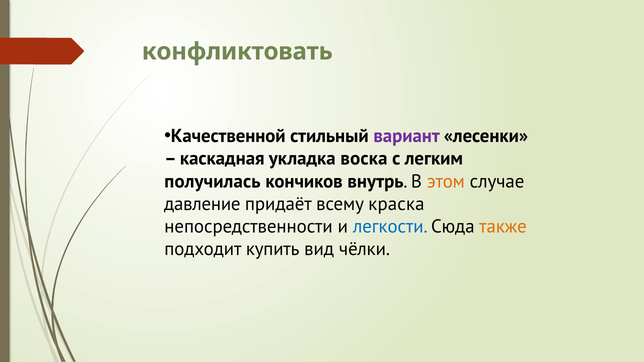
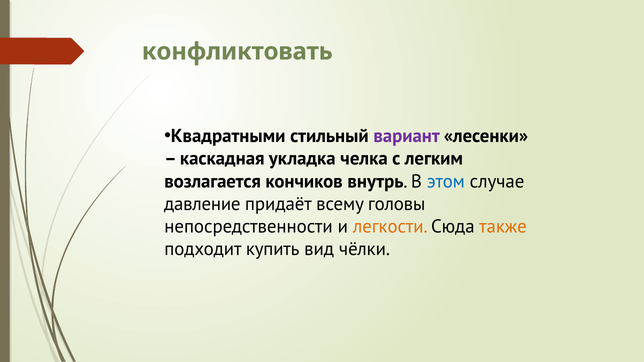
Качественной: Качественной -> Квадратными
воска: воска -> челка
получилась: получилась -> возлагается
этом colour: orange -> blue
краска: краска -> головы
легкости colour: blue -> orange
